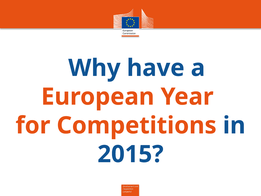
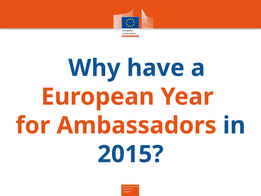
Competitions: Competitions -> Ambassadors
